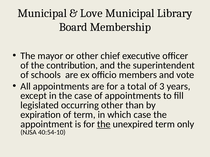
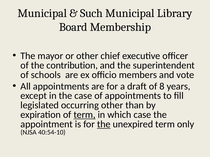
Love: Love -> Such
total: total -> draft
3: 3 -> 8
term at (85, 115) underline: none -> present
